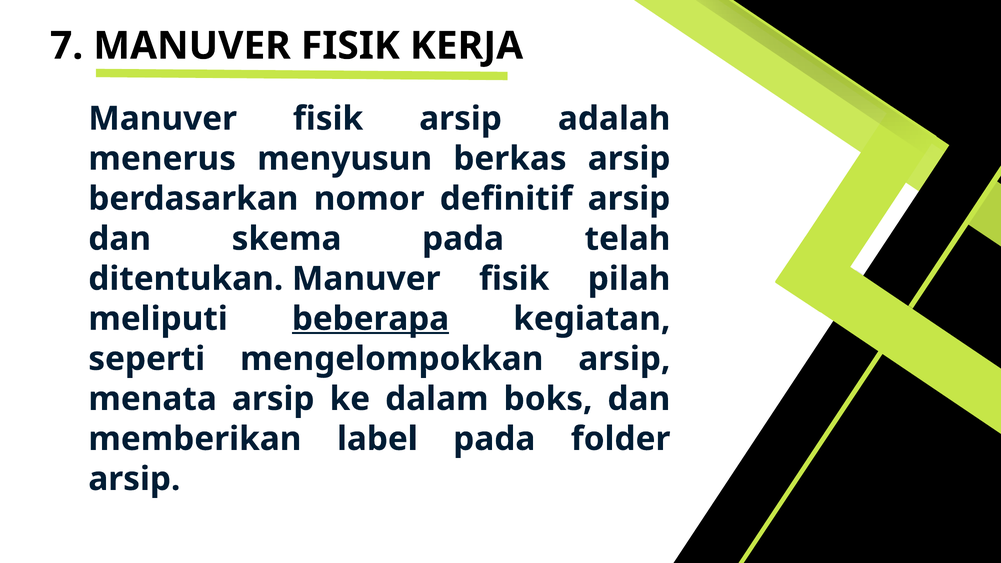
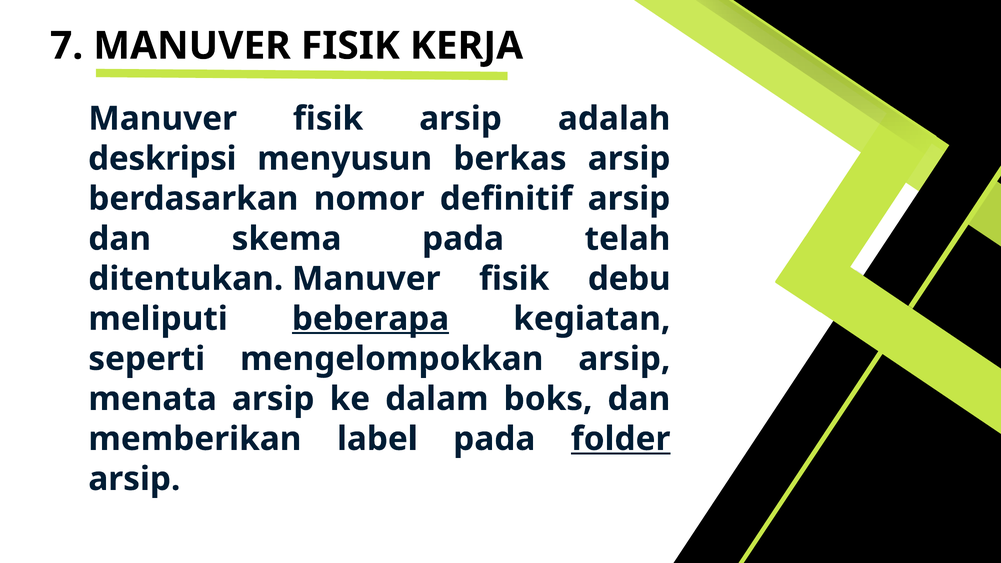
menerus: menerus -> deskripsi
pilah: pilah -> debu
folder underline: none -> present
